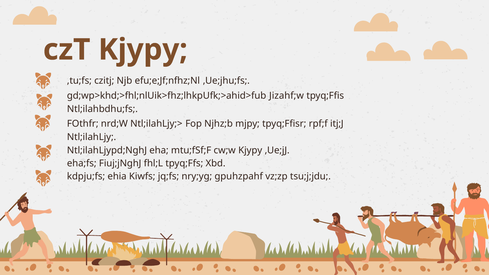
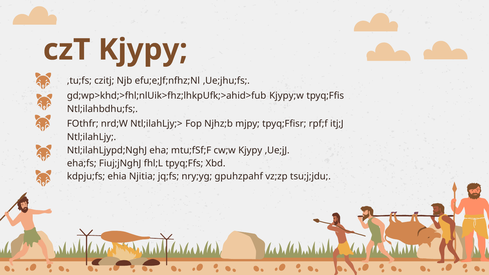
Jizahf;w: Jizahf;w -> Kjypy;w
Kiwfs: Kiwfs -> Njitia
